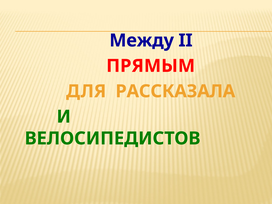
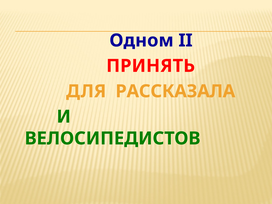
Между: Между -> Одном
ПРЯМЫМ: ПРЯМЫМ -> ПРИНЯТЬ
